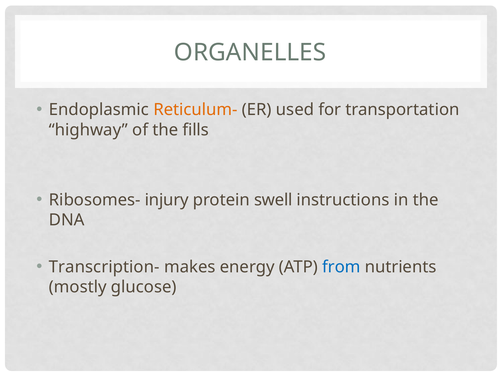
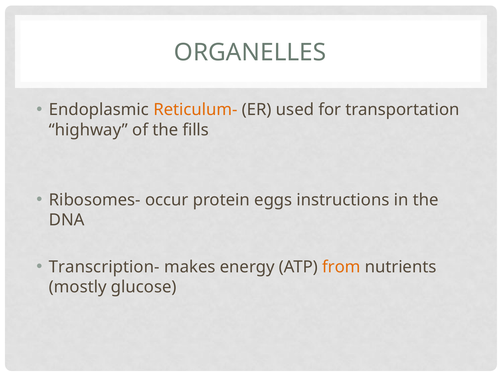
injury: injury -> occur
swell: swell -> eggs
from colour: blue -> orange
